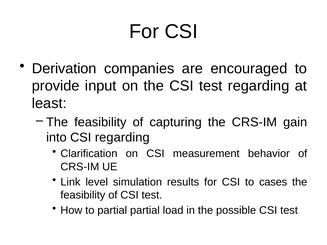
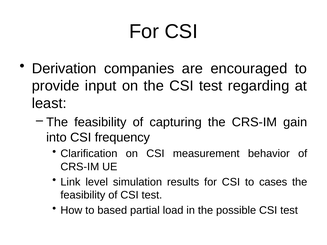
CSI regarding: regarding -> frequency
to partial: partial -> based
